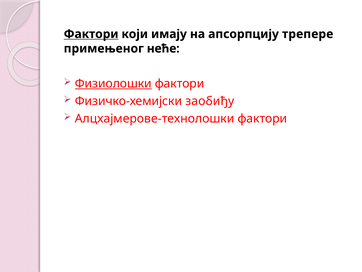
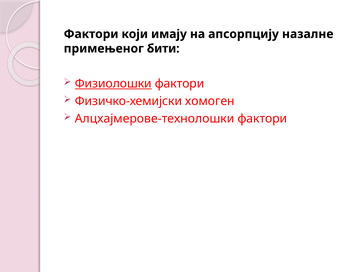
Фактори at (91, 34) underline: present -> none
трепере: трепере -> нaзалне
неће: неће -> бити
заобиђу: заобиђу -> хомоген
